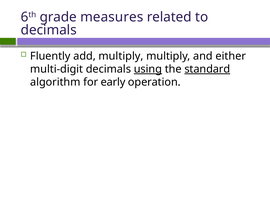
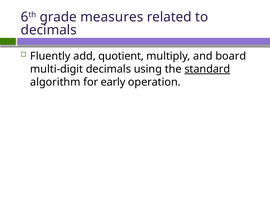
add multiply: multiply -> quotient
either: either -> board
using underline: present -> none
